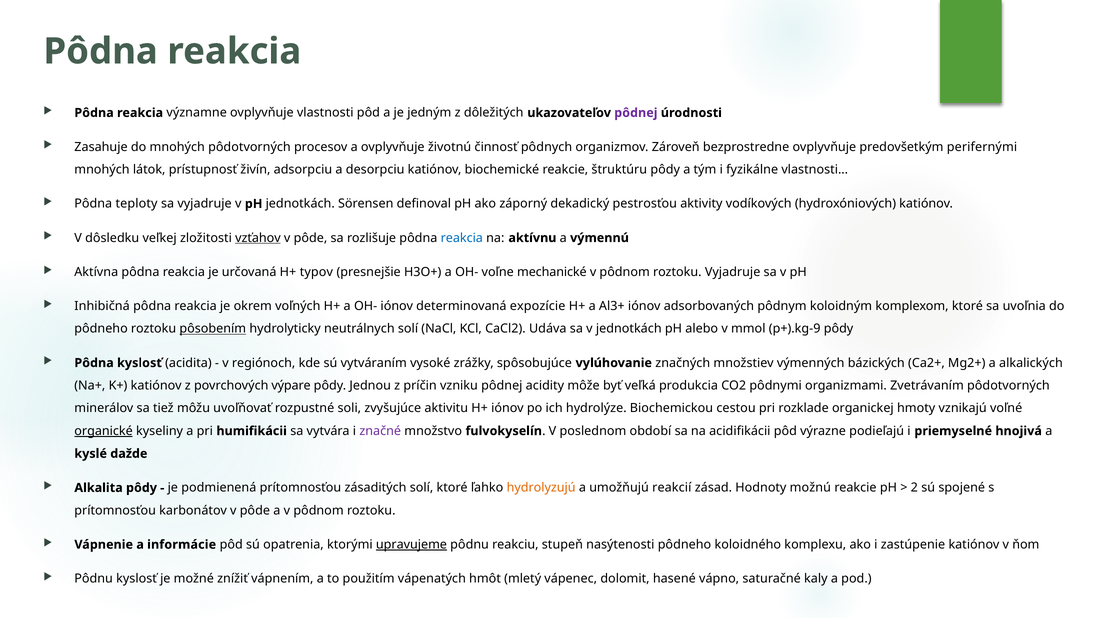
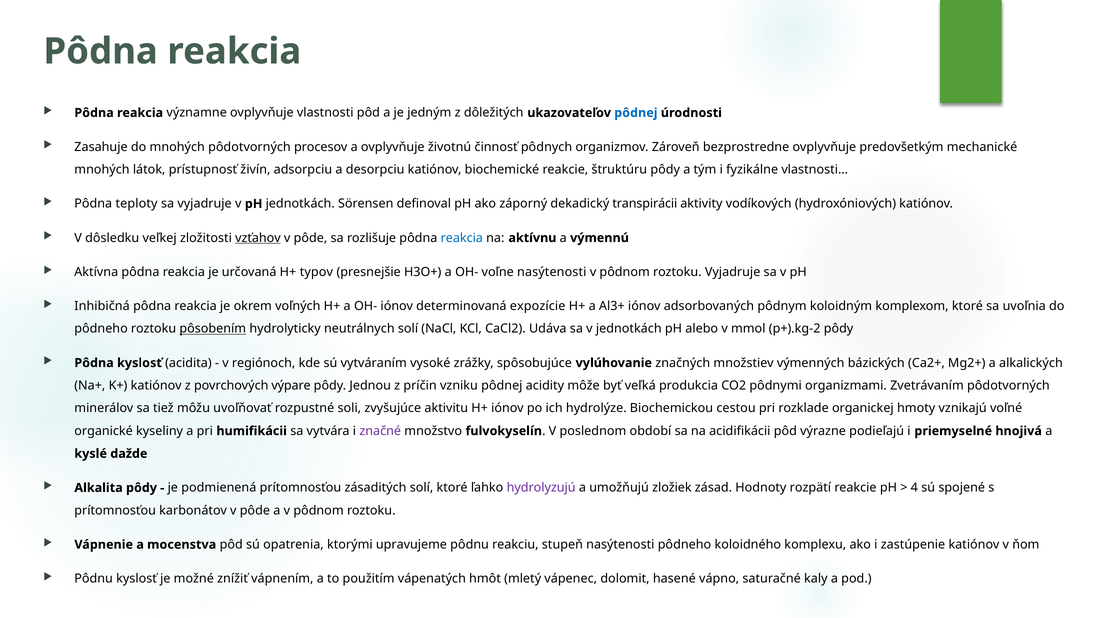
pôdnej at (636, 113) colour: purple -> blue
perifernými: perifernými -> mechanické
pestrosťou: pestrosťou -> transpirácii
voľne mechanické: mechanické -> nasýtenosti
p+).kg-9: p+).kg-9 -> p+).kg-2
organické underline: present -> none
hydrolyzujú colour: orange -> purple
reakcií: reakcií -> zložiek
možnú: možnú -> rozpätí
2: 2 -> 4
informácie: informácie -> mocenstva
upravujeme underline: present -> none
